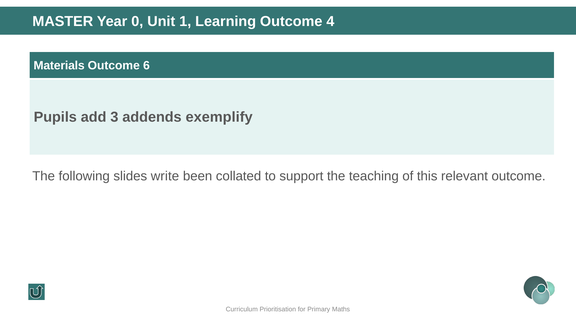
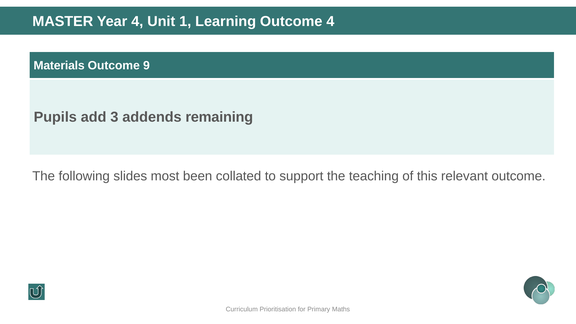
Year 0: 0 -> 4
6: 6 -> 9
exemplify: exemplify -> remaining
write: write -> most
